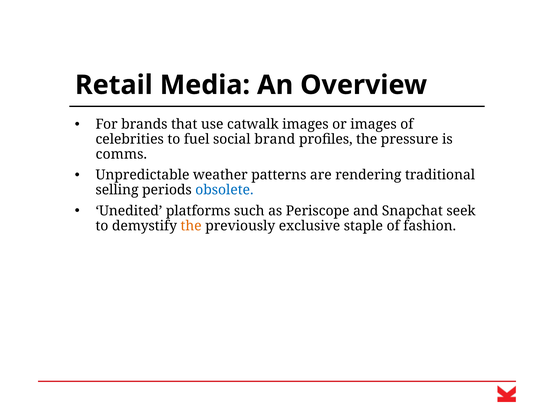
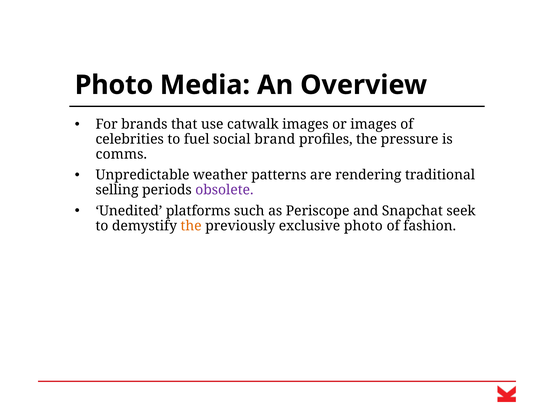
Retail at (114, 85): Retail -> Photo
obsolete colour: blue -> purple
exclusive staple: staple -> photo
